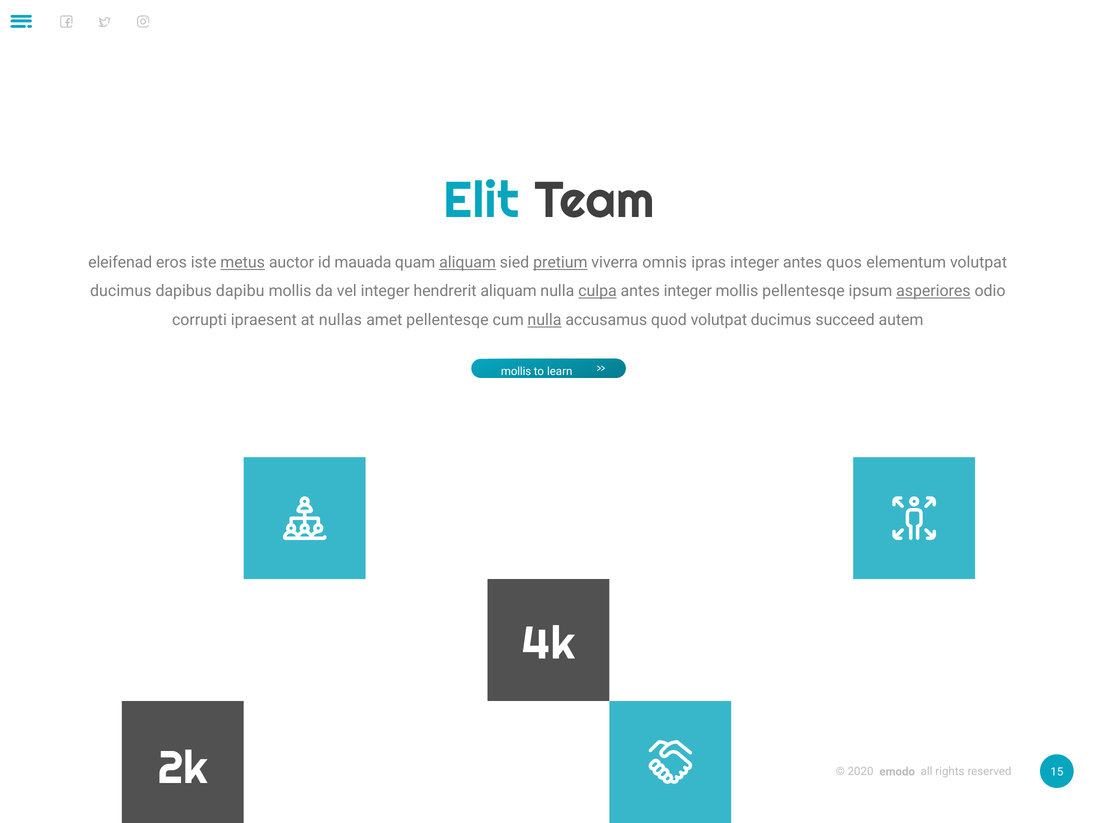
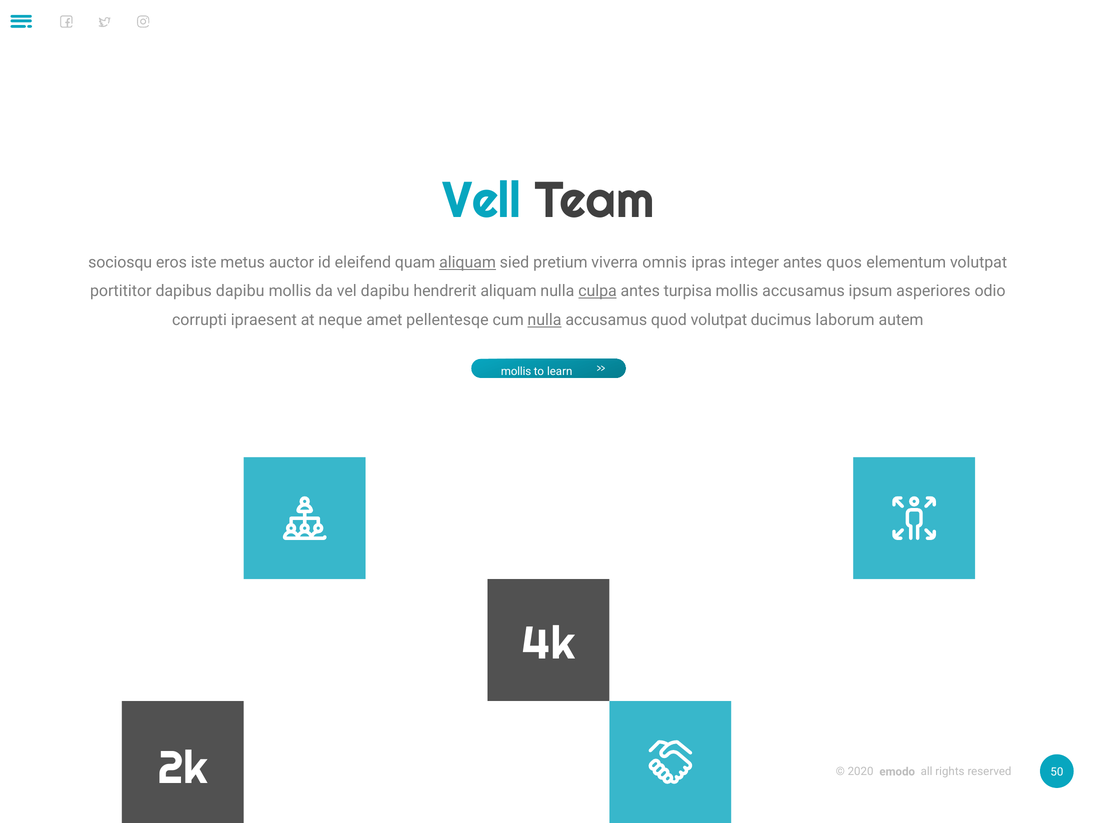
Elit: Elit -> Vell
eleifenad: eleifenad -> sociosqu
metus underline: present -> none
mauada: mauada -> eleifend
pretium underline: present -> none
ducimus at (121, 291): ducimus -> portititor
vel integer: integer -> dapibu
antes integer: integer -> turpisa
mollis pellentesqe: pellentesqe -> accusamus
asperiores underline: present -> none
nullas: nullas -> neque
succeed: succeed -> laborum
15: 15 -> 50
